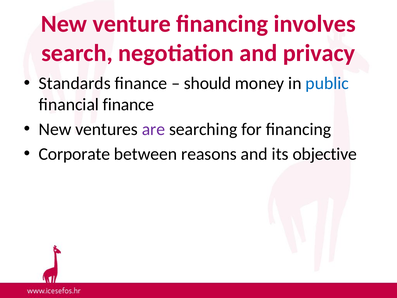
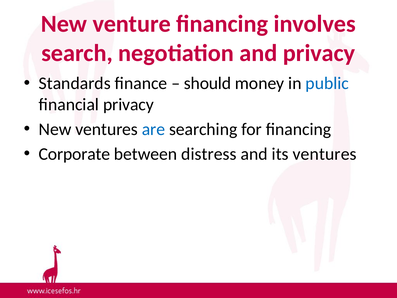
financial finance: finance -> privacy
are colour: purple -> blue
reasons: reasons -> distress
its objective: objective -> ventures
